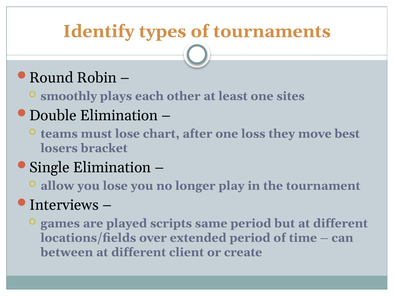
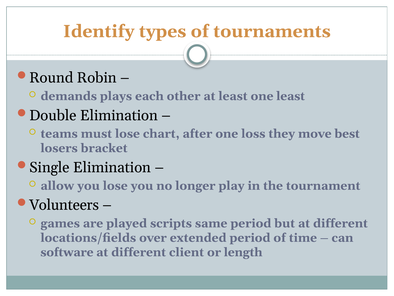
smoothly: smoothly -> demands
one sites: sites -> least
Interviews: Interviews -> Volunteers
between: between -> software
create: create -> length
